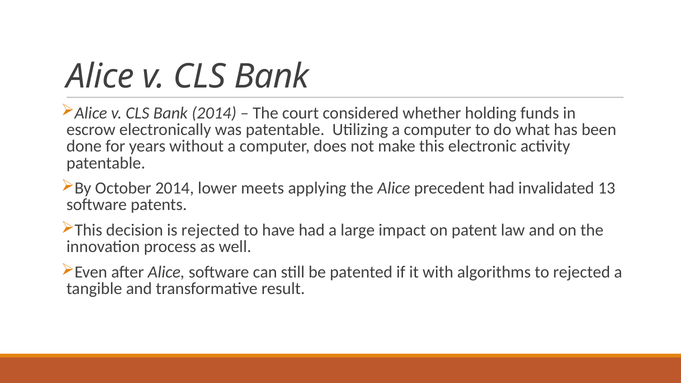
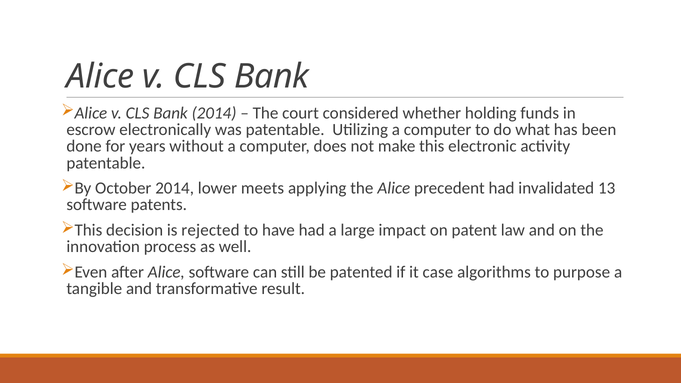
with: with -> case
to rejected: rejected -> purpose
